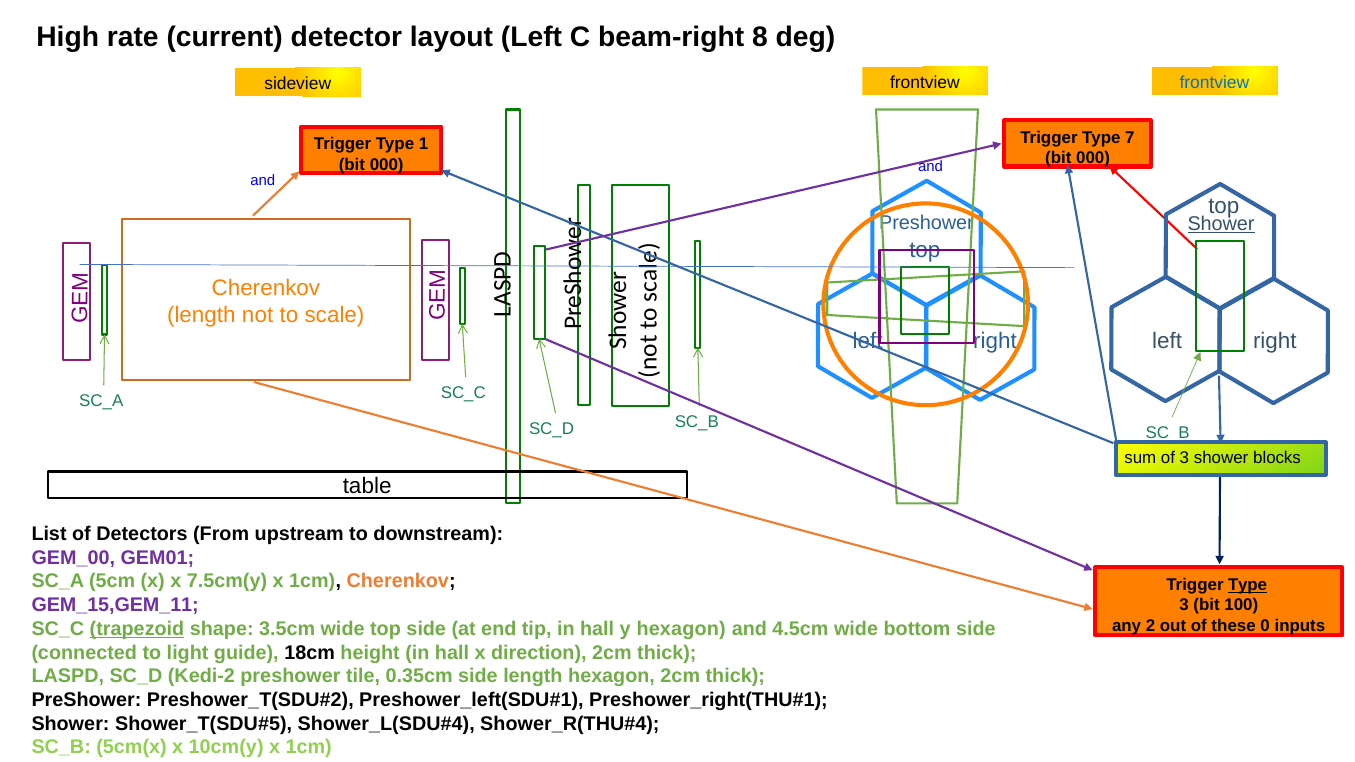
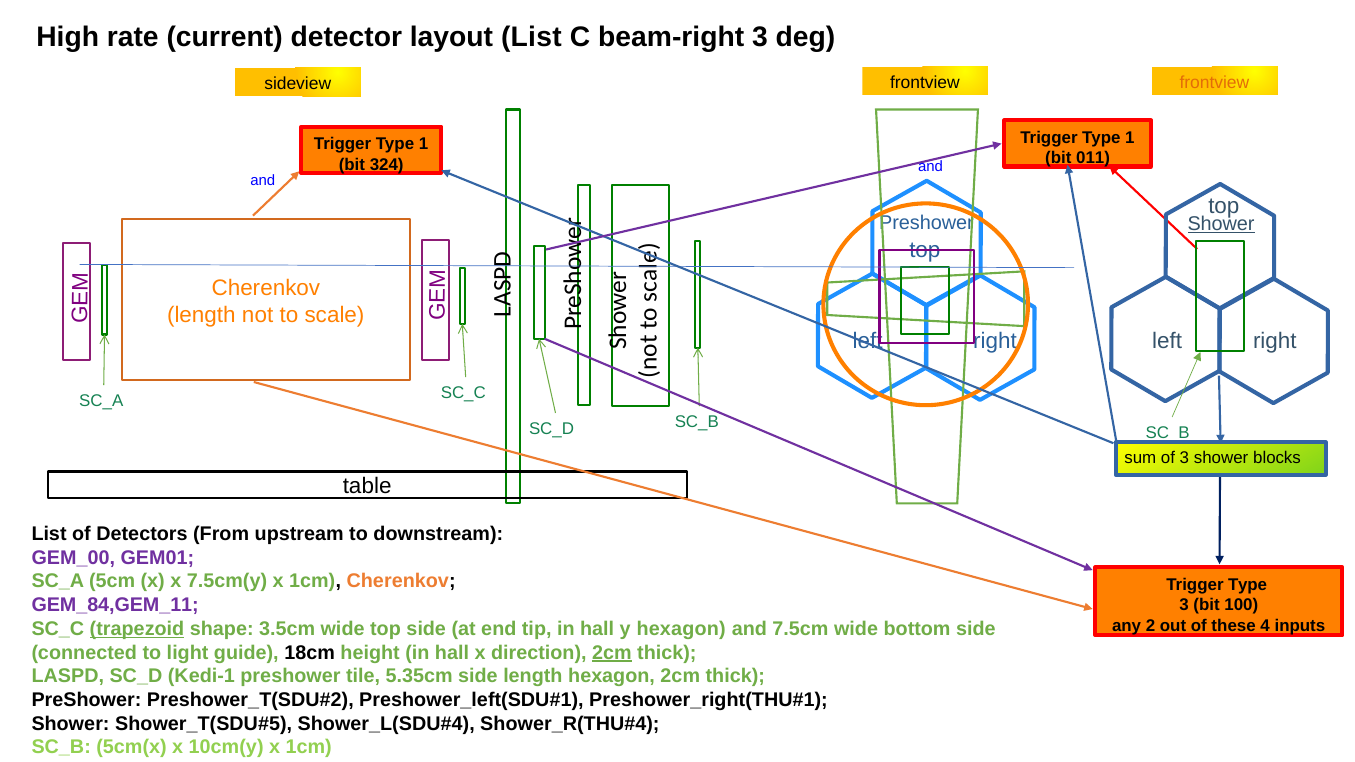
layout Left: Left -> List
beam-right 8: 8 -> 3
frontview at (1214, 83) colour: blue -> orange
7 at (1130, 138): 7 -> 1
000 at (1093, 158): 000 -> 011
000 at (387, 165): 000 -> 324
Type at (1247, 585) underline: present -> none
GEM_15,GEM_11: GEM_15,GEM_11 -> GEM_84,GEM_11
0: 0 -> 4
4.5cm: 4.5cm -> 7.5cm
2cm at (612, 653) underline: none -> present
Kedi-2: Kedi-2 -> Kedi-1
0.35cm: 0.35cm -> 5.35cm
